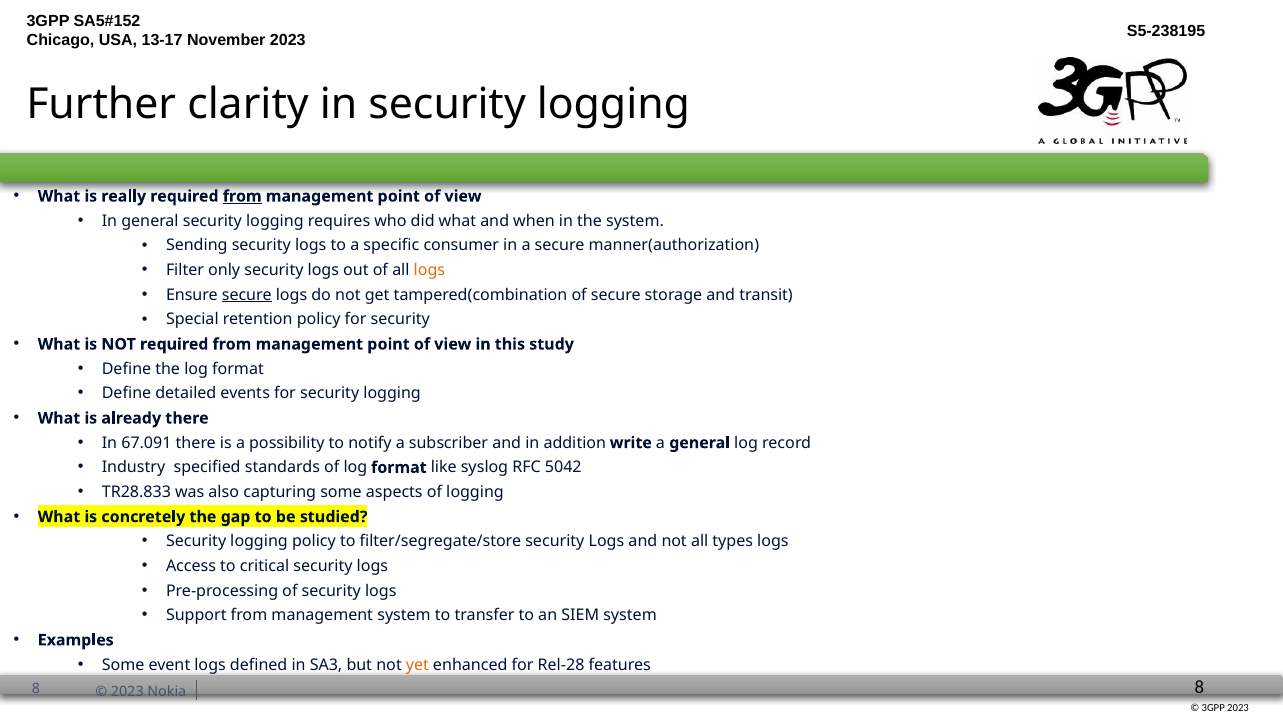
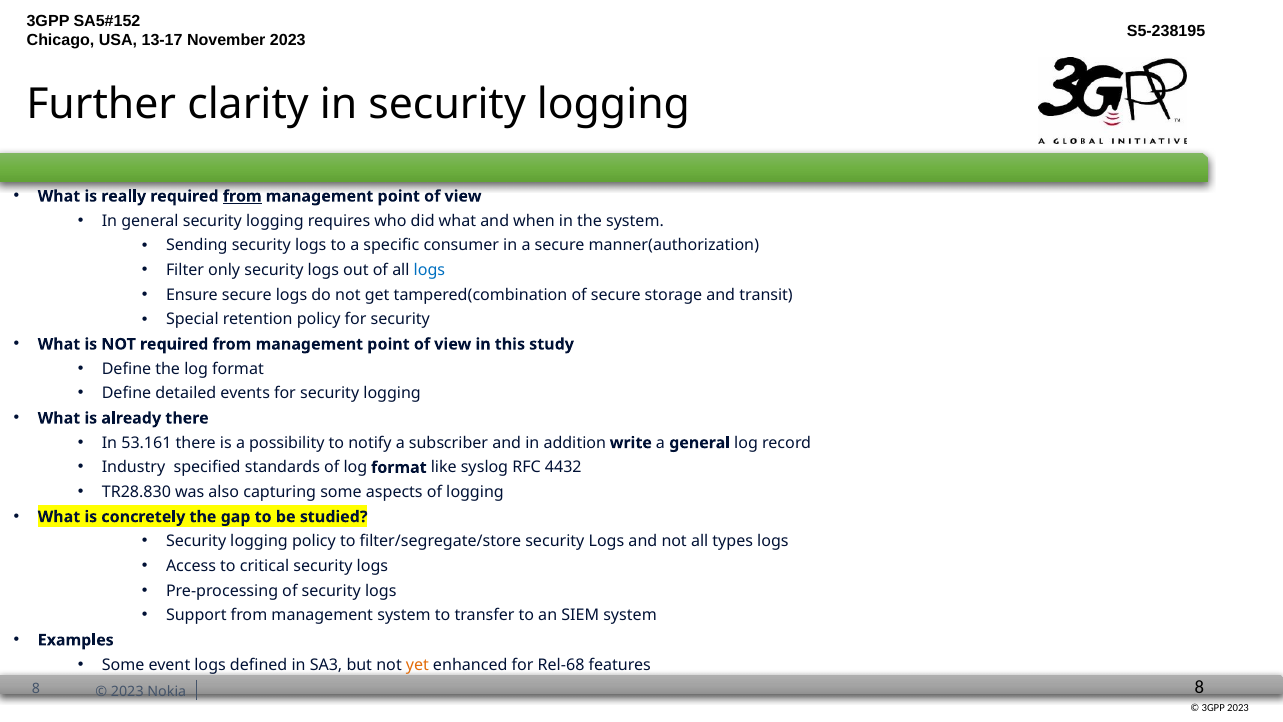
logs at (429, 270) colour: orange -> blue
secure at (247, 295) underline: present -> none
67.091: 67.091 -> 53.161
5042: 5042 -> 4432
TR28.833: TR28.833 -> TR28.830
Rel-28: Rel-28 -> Rel-68
